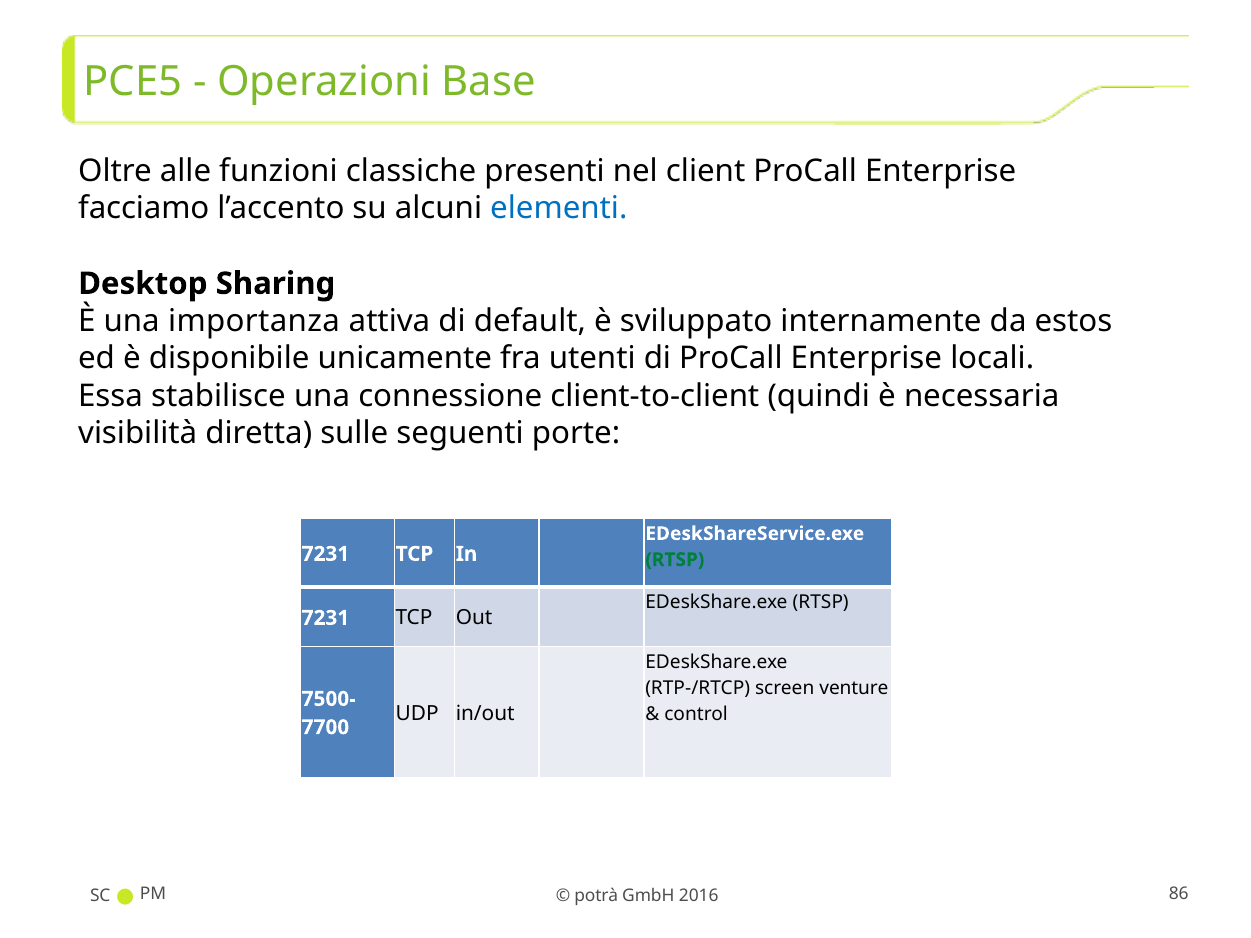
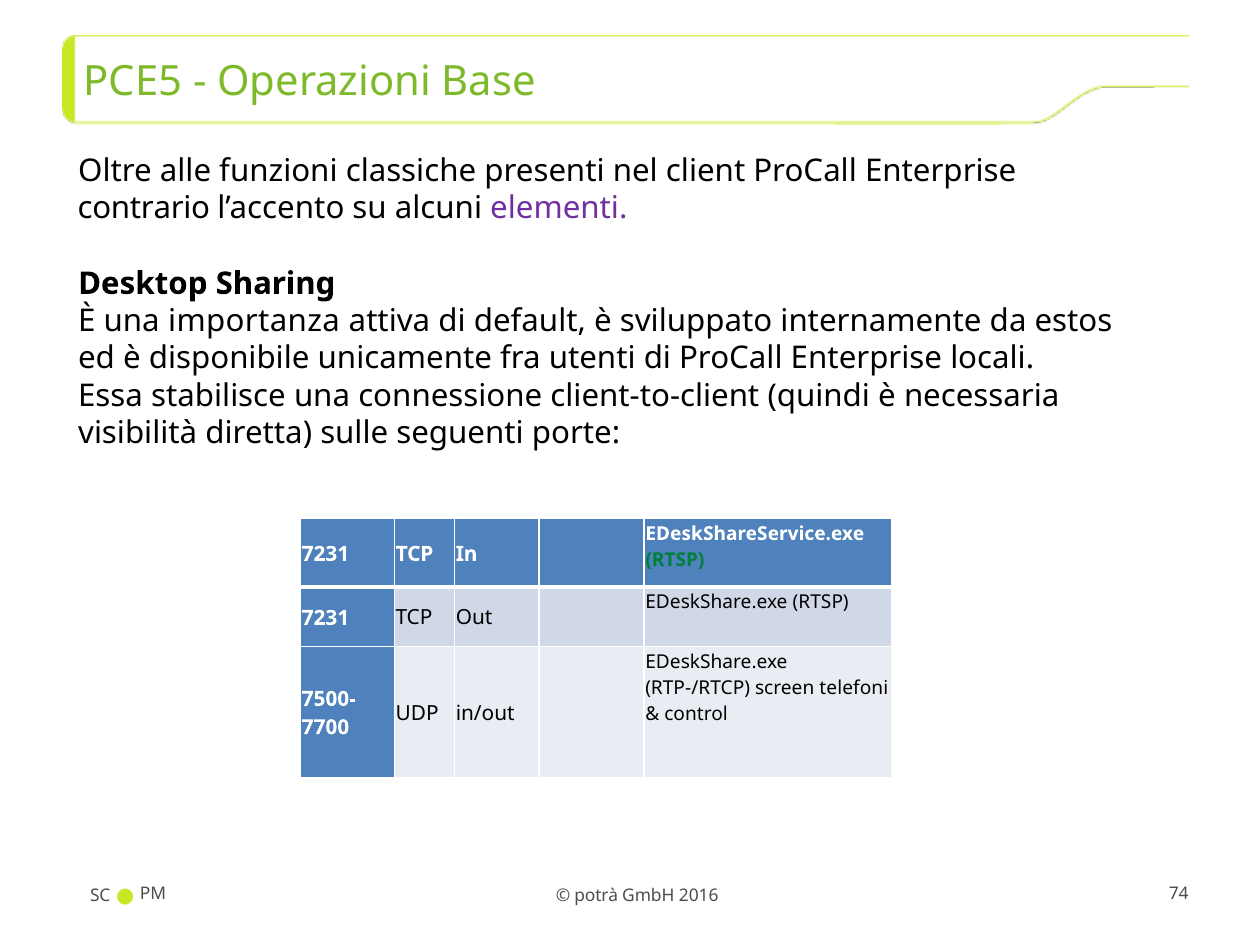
facciamo: facciamo -> contrario
elementi colour: blue -> purple
venture: venture -> telefoni
86: 86 -> 74
